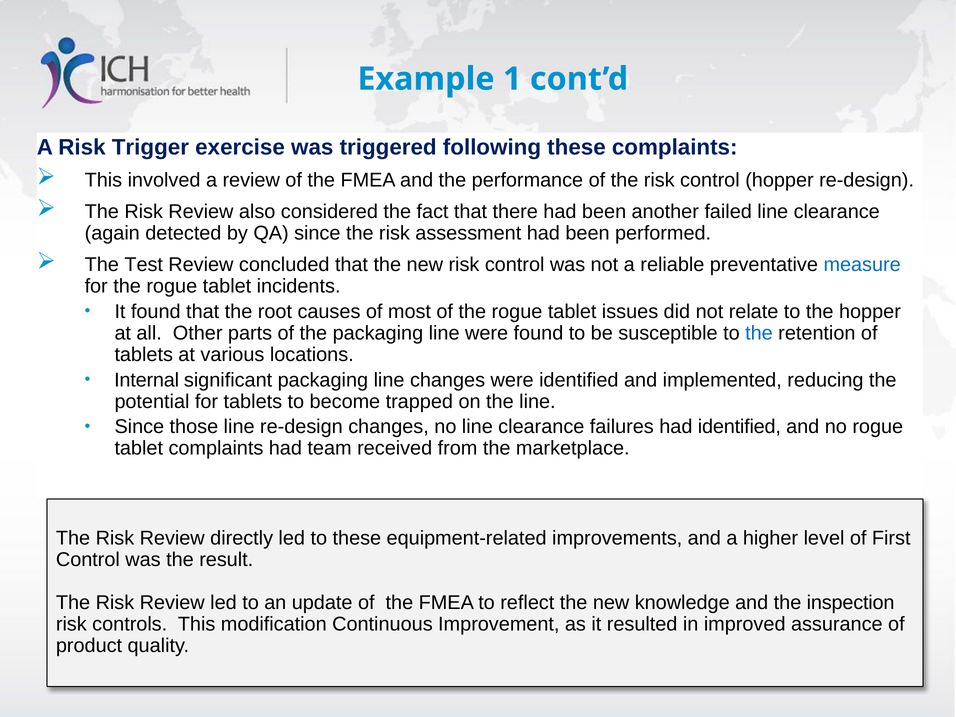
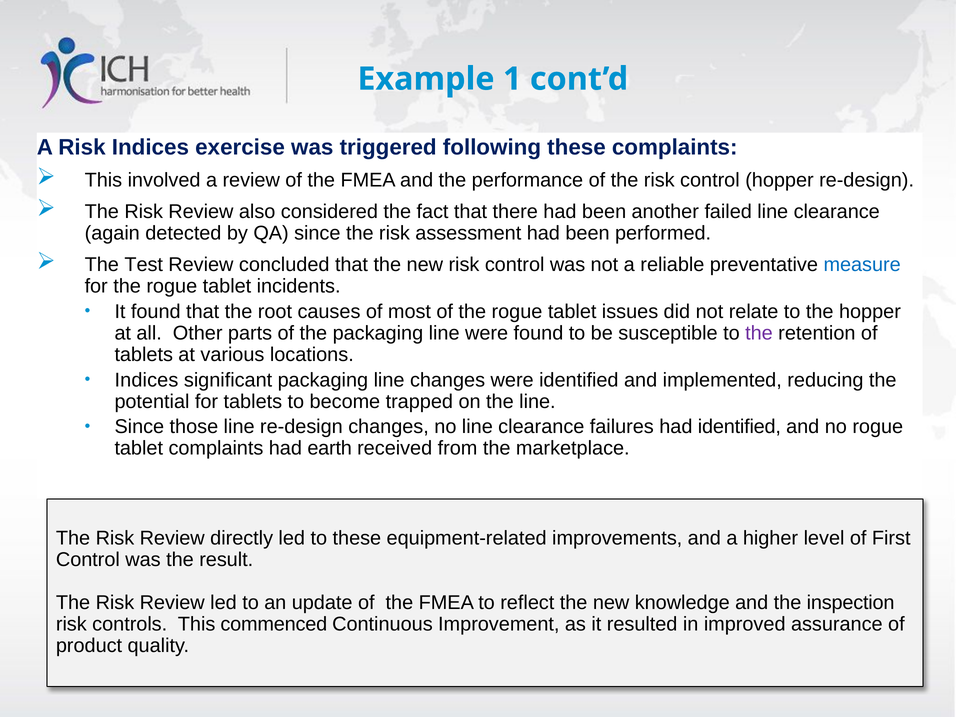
Risk Trigger: Trigger -> Indices
the at (759, 333) colour: blue -> purple
Internal at (147, 380): Internal -> Indices
team: team -> earth
modification: modification -> commenced
